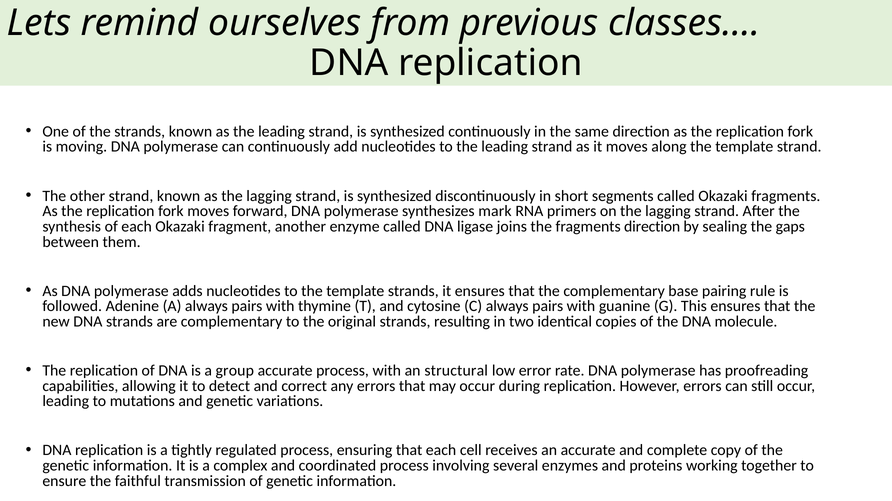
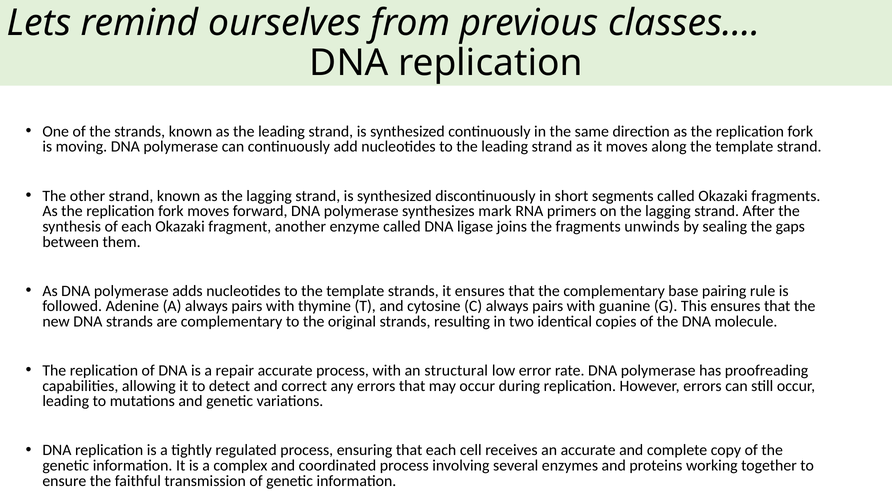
fragments direction: direction -> unwinds
group: group -> repair
